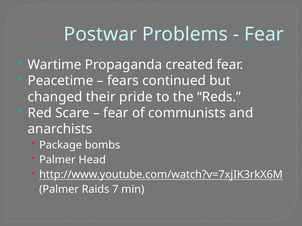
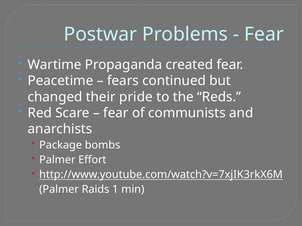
Head: Head -> Effort
7: 7 -> 1
